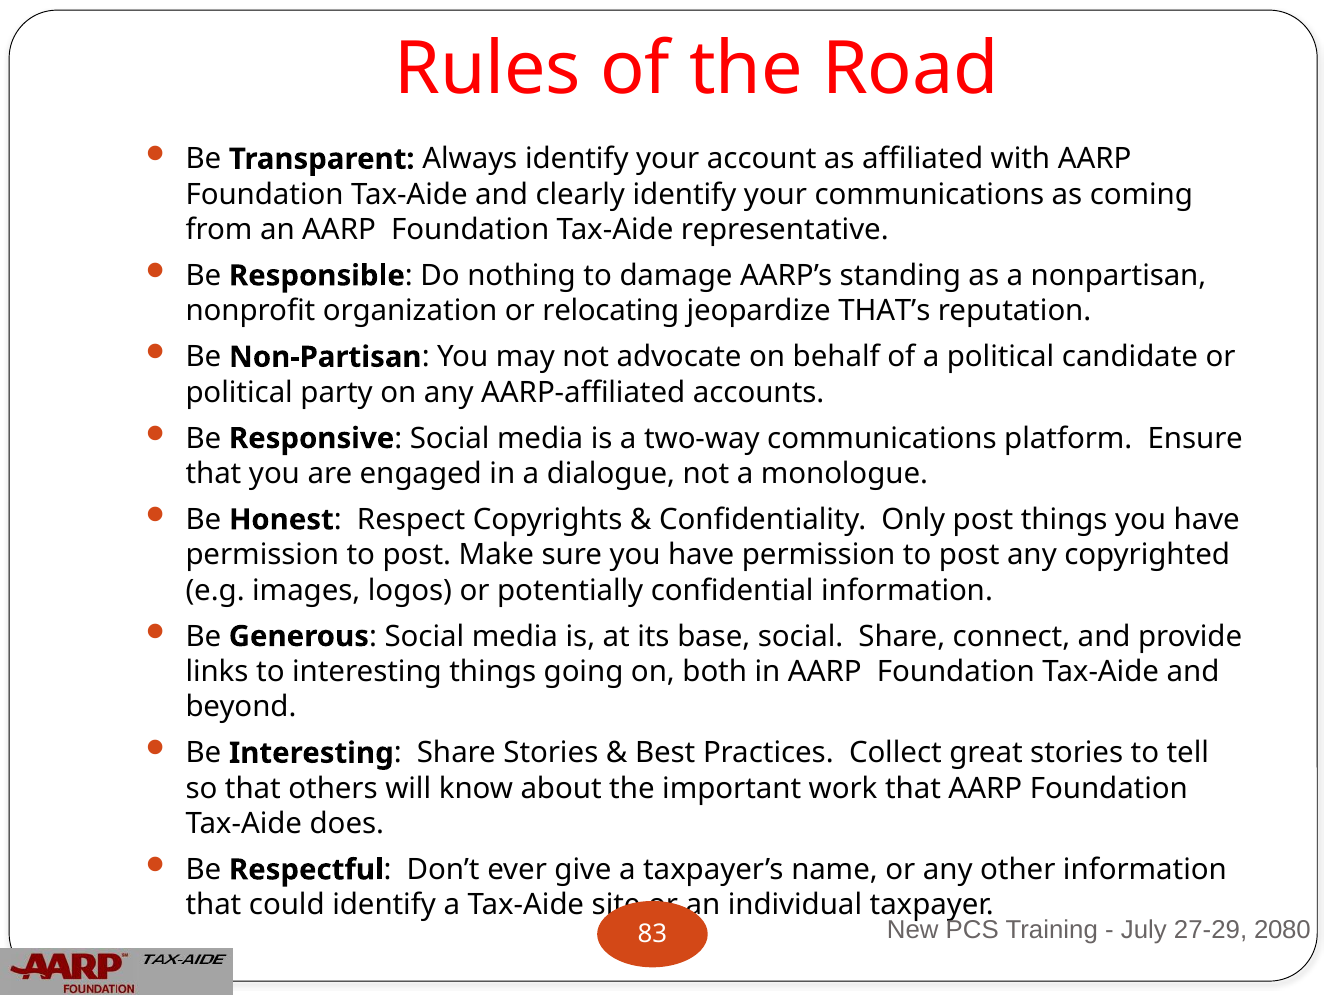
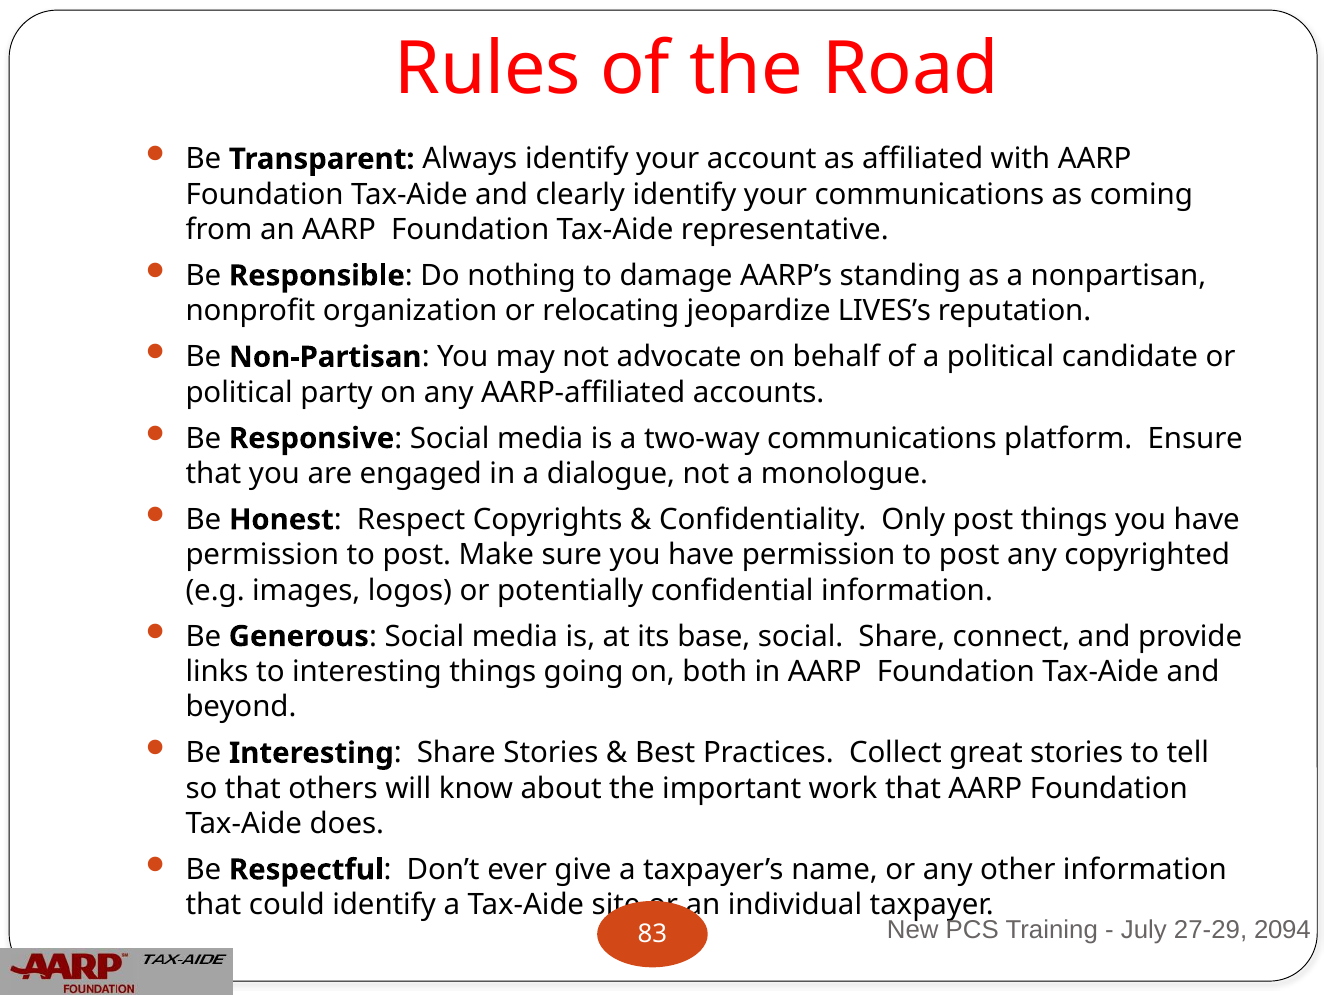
THAT’s: THAT’s -> LIVES’s
2080: 2080 -> 2094
